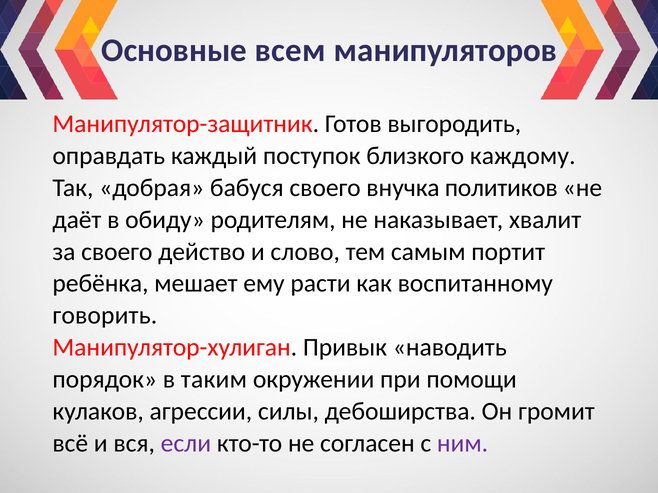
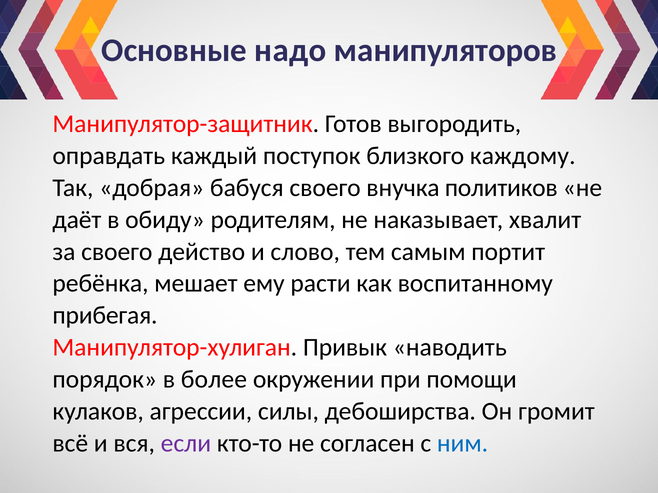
всем: всем -> надо
говорить: говорить -> прибегая
таким: таким -> более
ним colour: purple -> blue
